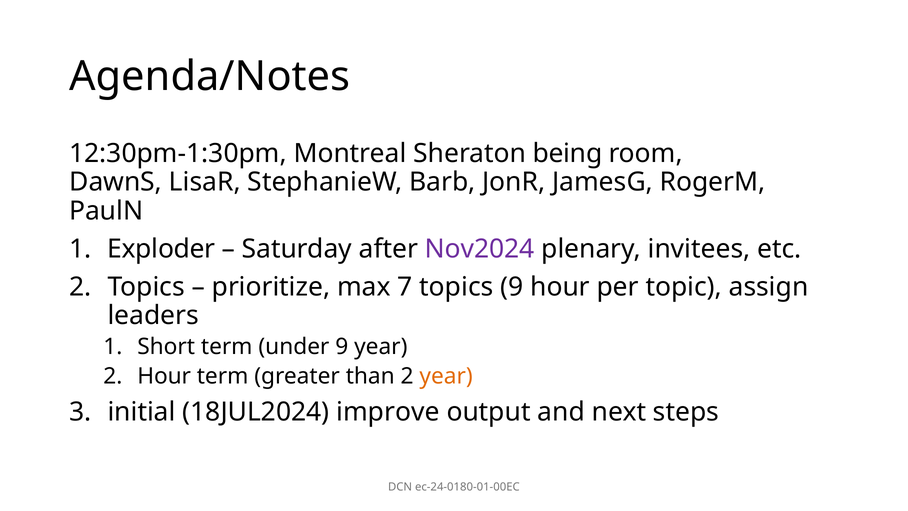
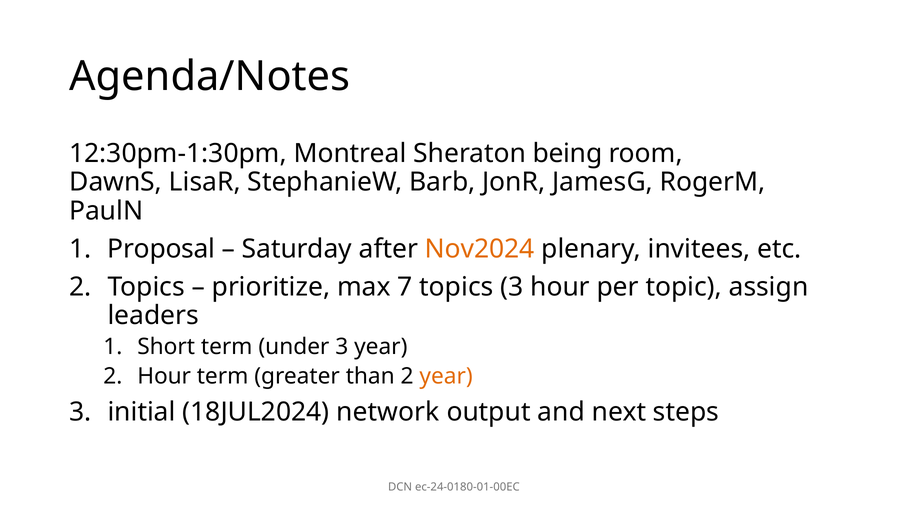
Exploder: Exploder -> Proposal
Nov2024 colour: purple -> orange
topics 9: 9 -> 3
under 9: 9 -> 3
improve: improve -> network
